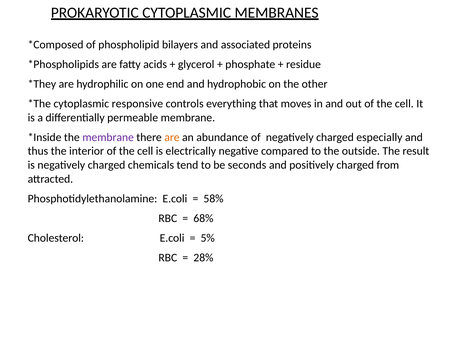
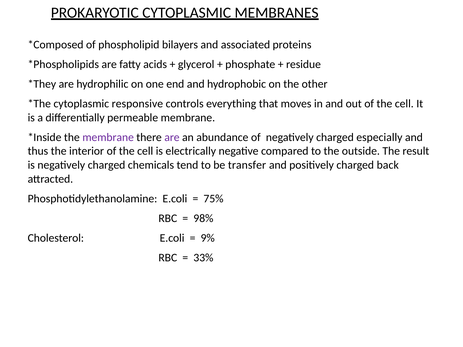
are at (172, 137) colour: orange -> purple
seconds: seconds -> transfer
from: from -> back
58%: 58% -> 75%
68%: 68% -> 98%
5%: 5% -> 9%
28%: 28% -> 33%
